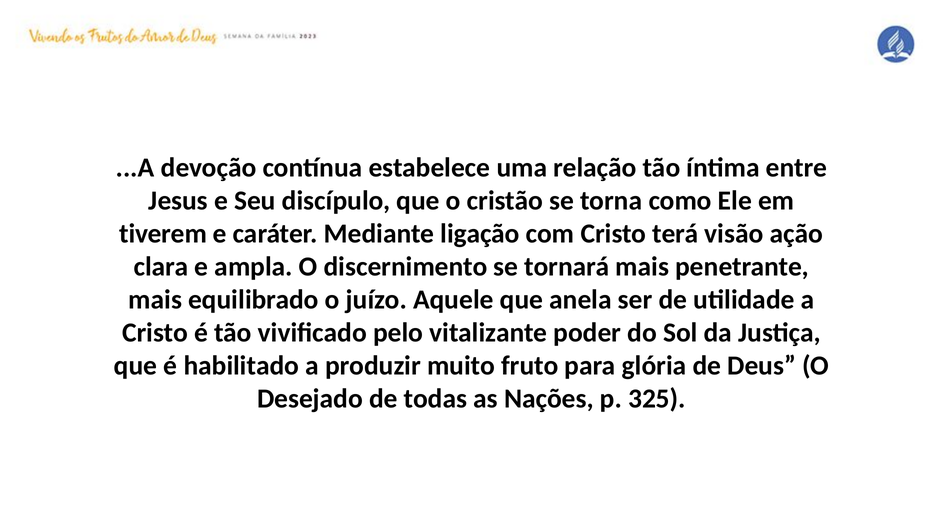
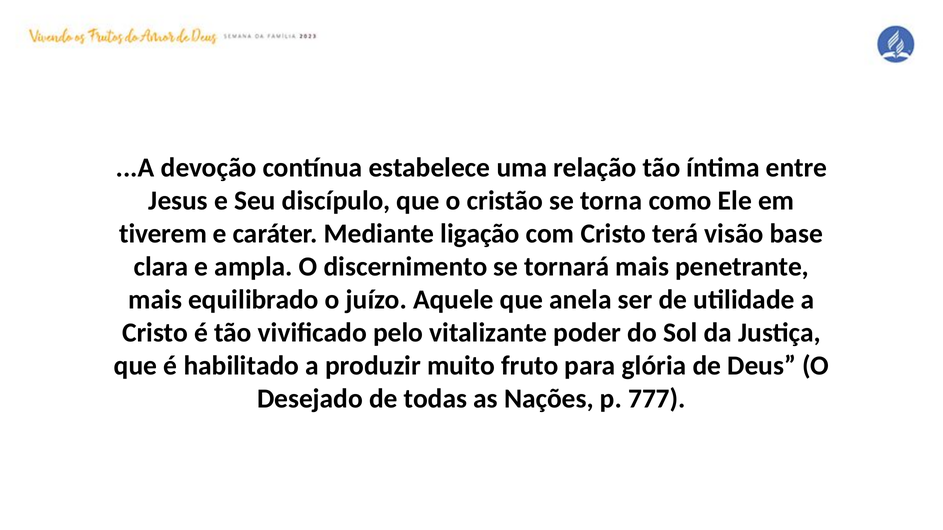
ação: ação -> base
325: 325 -> 777
